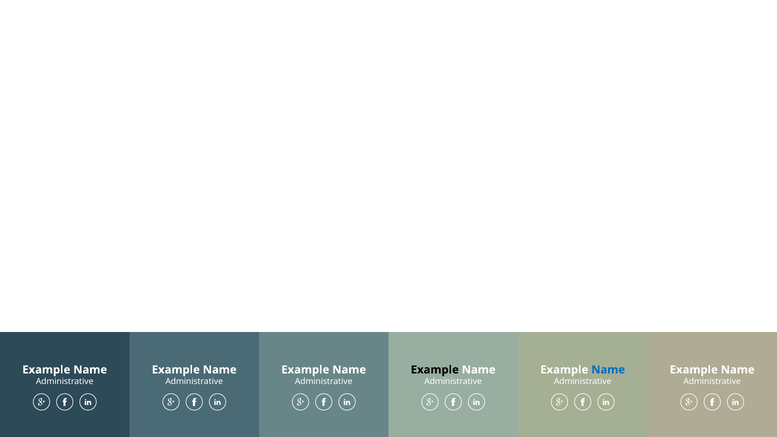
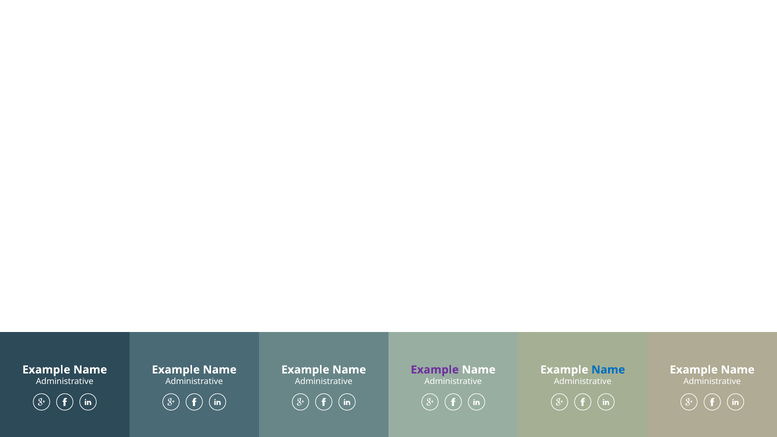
Example at (435, 370) colour: black -> purple
